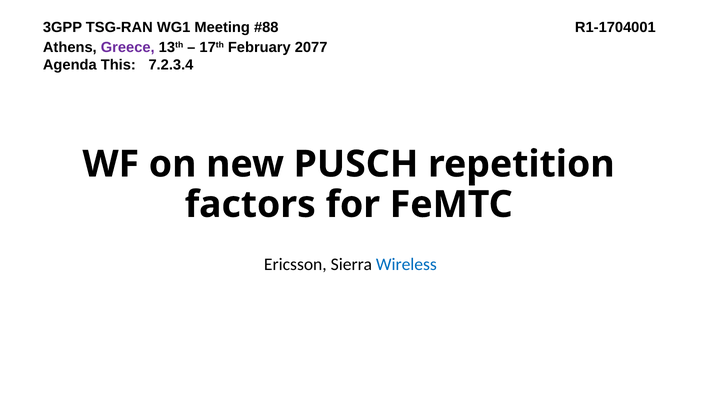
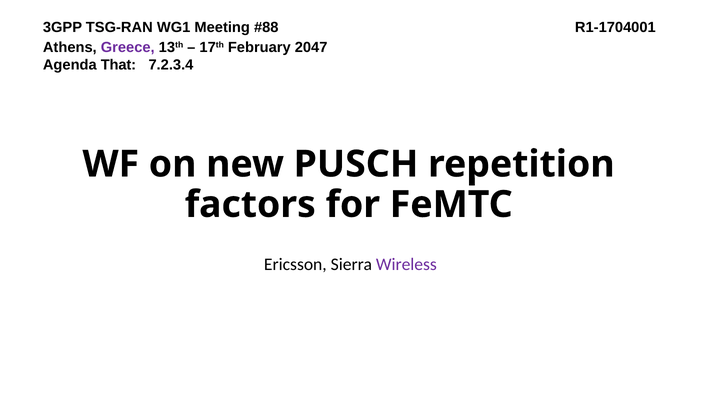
2077: 2077 -> 2047
This: This -> That
Wireless colour: blue -> purple
